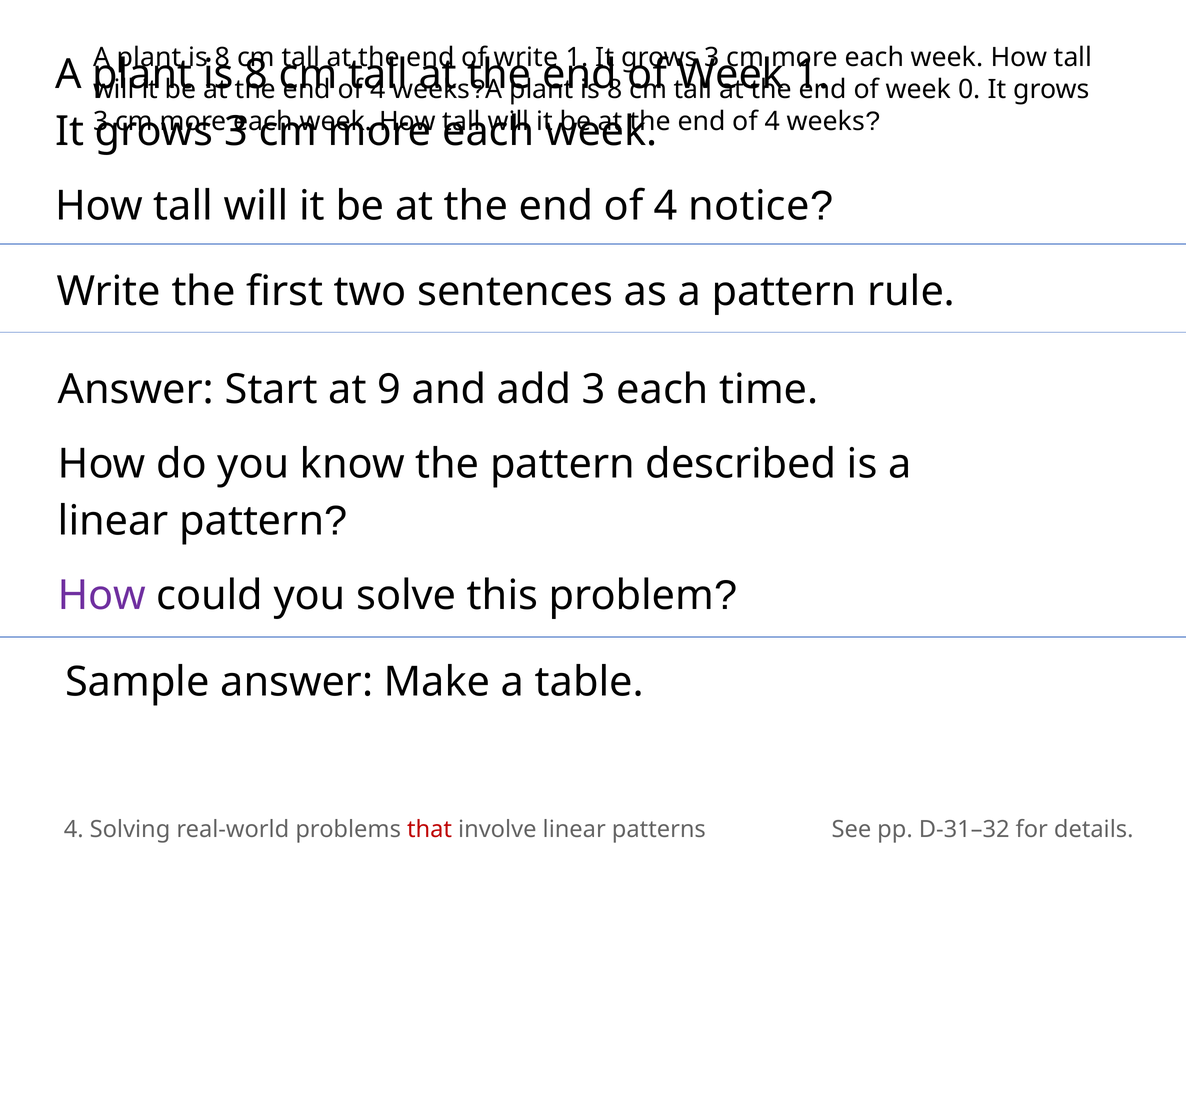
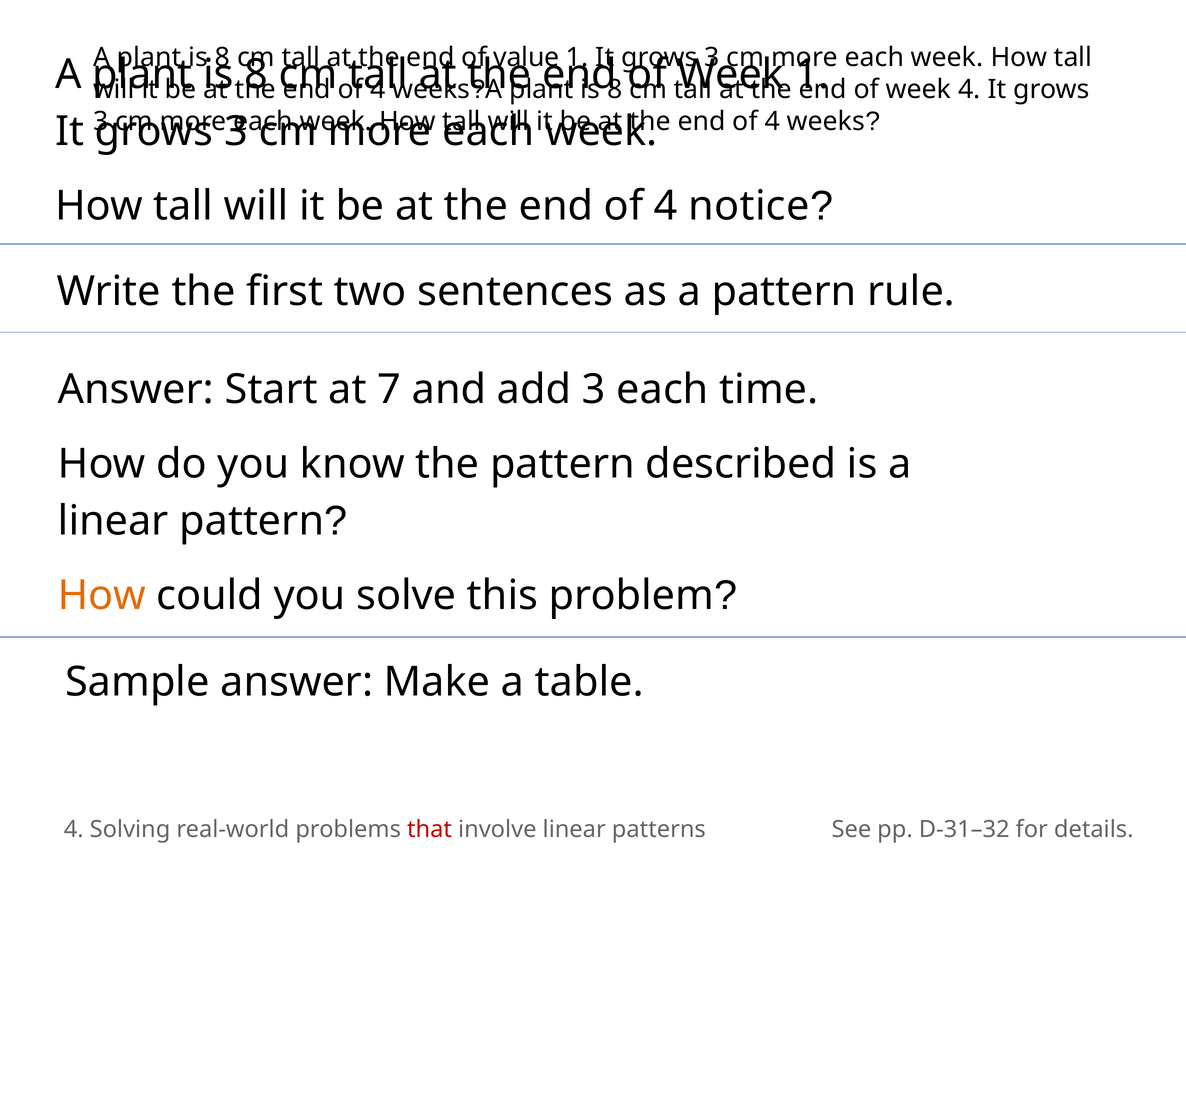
write at (526, 58): write -> value
week 0: 0 -> 4
9: 9 -> 7
How at (102, 595) colour: purple -> orange
